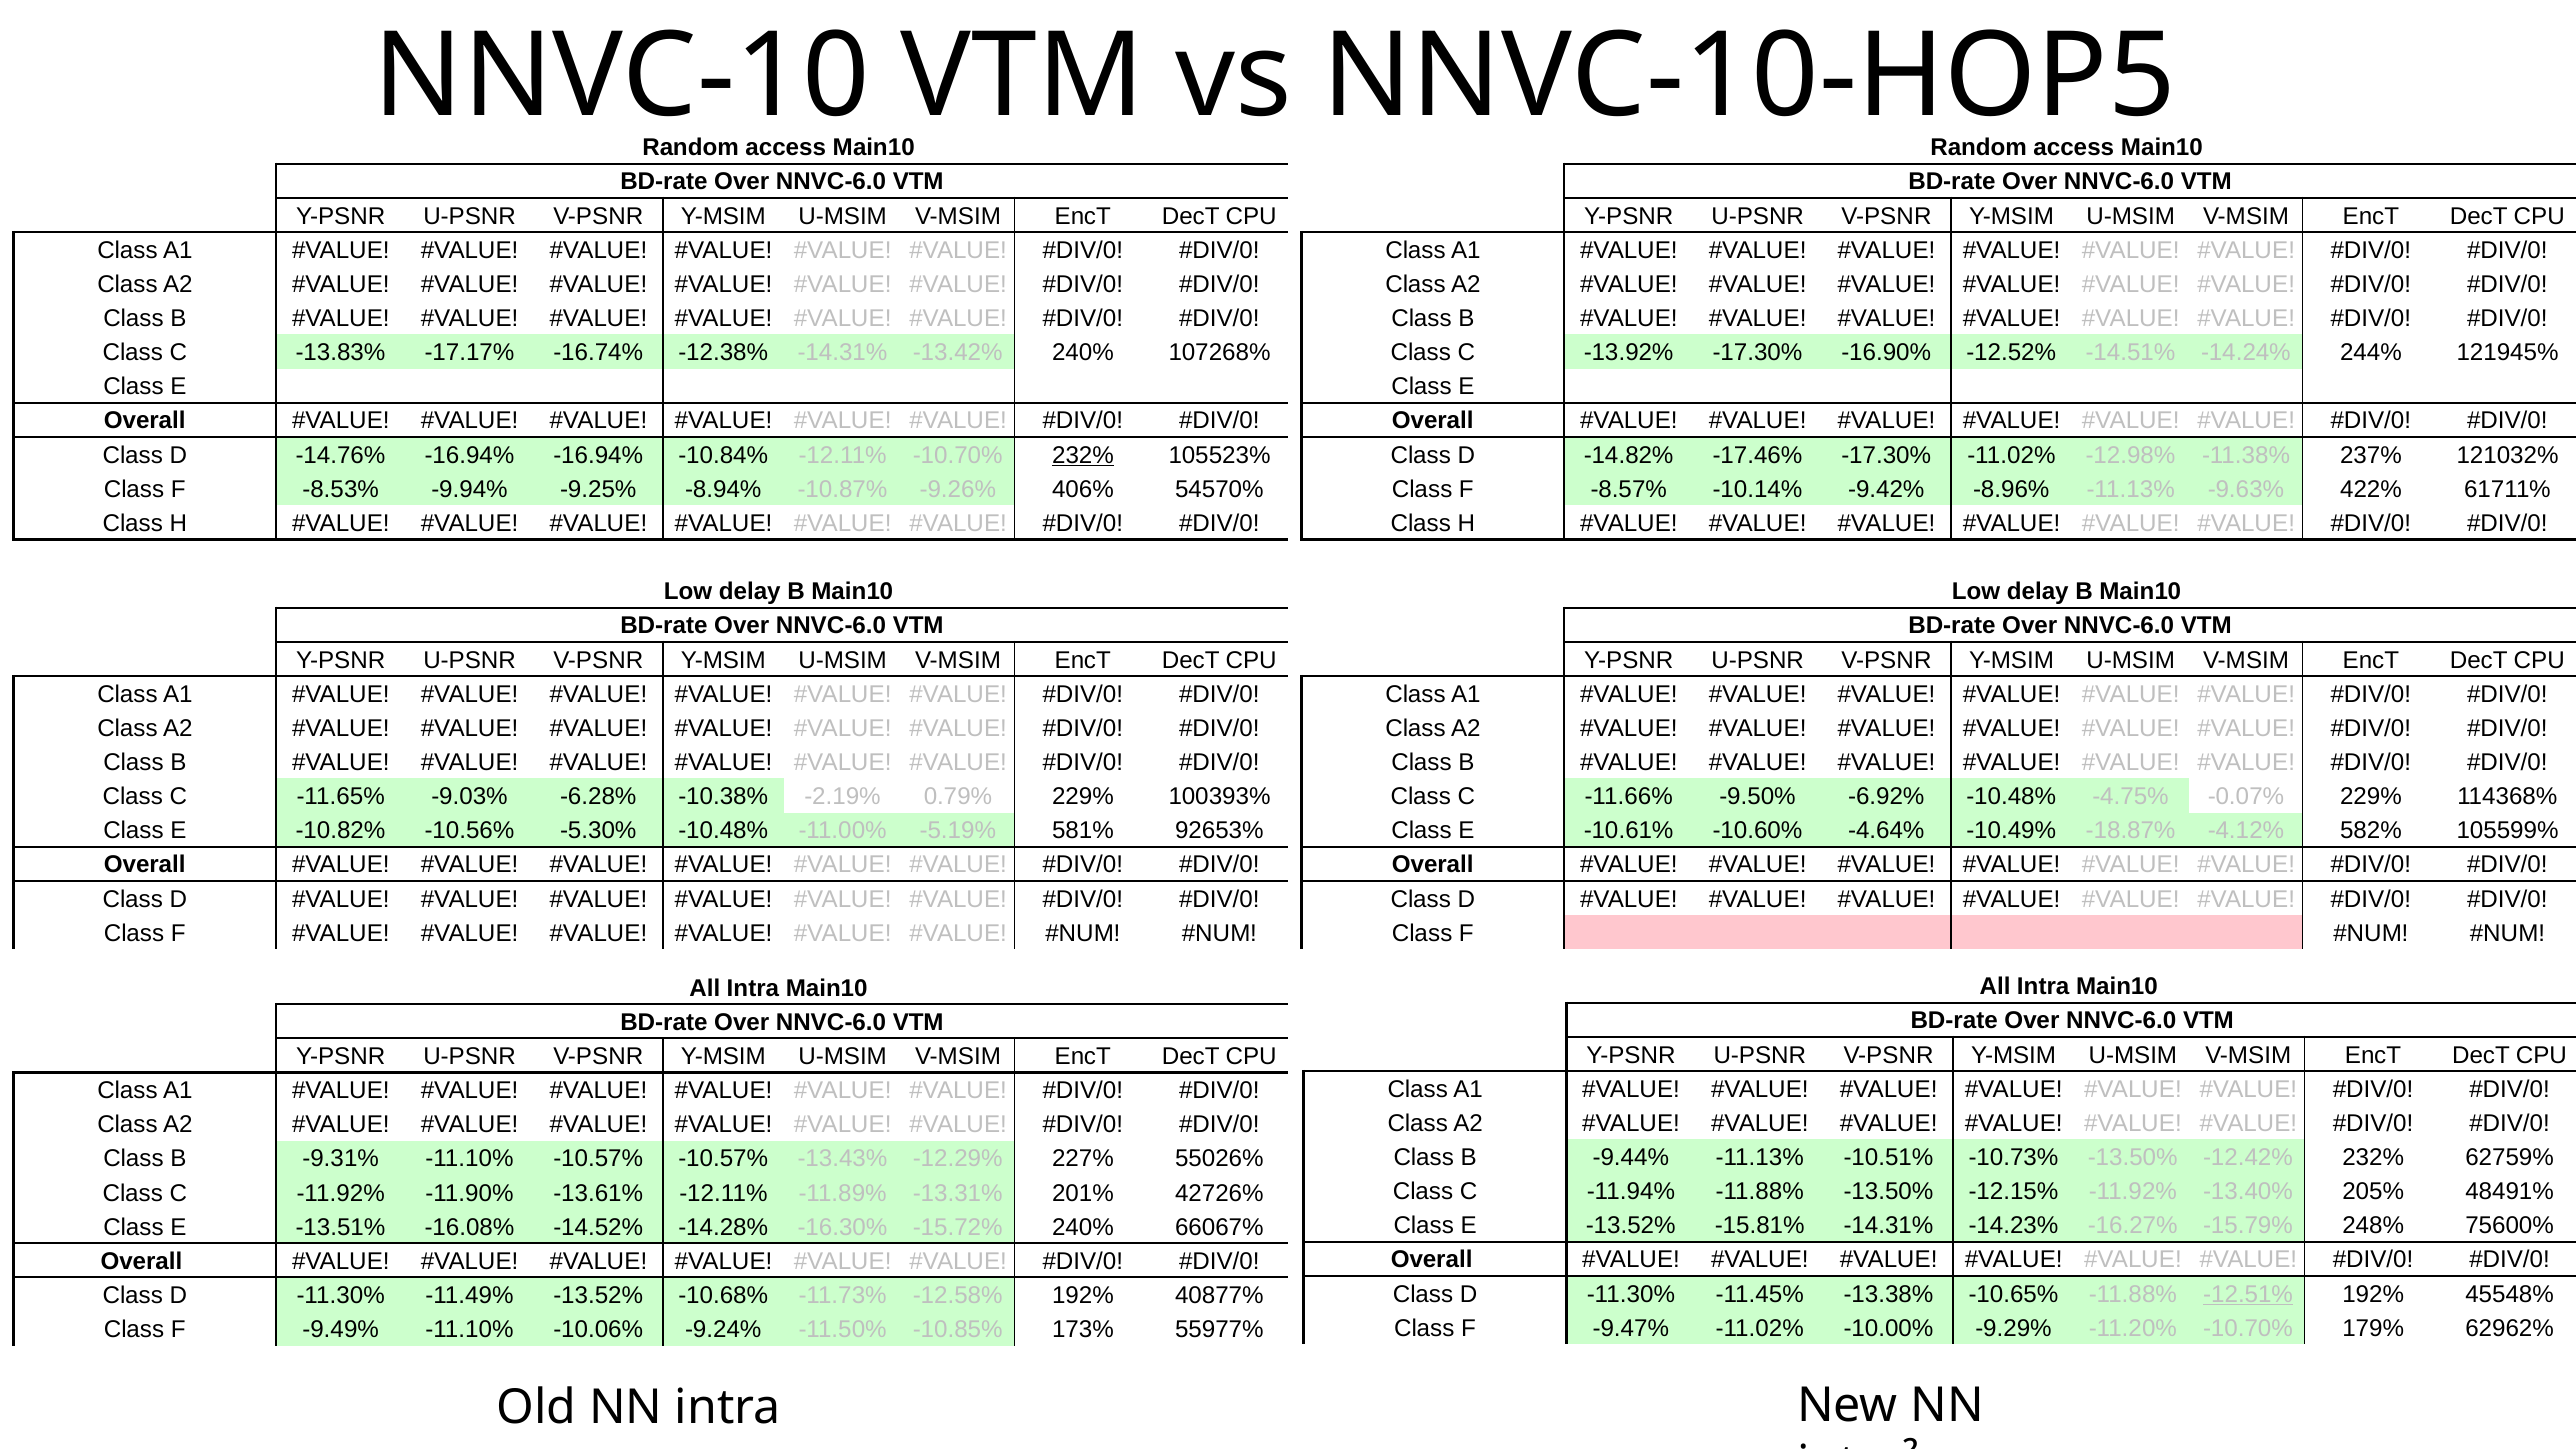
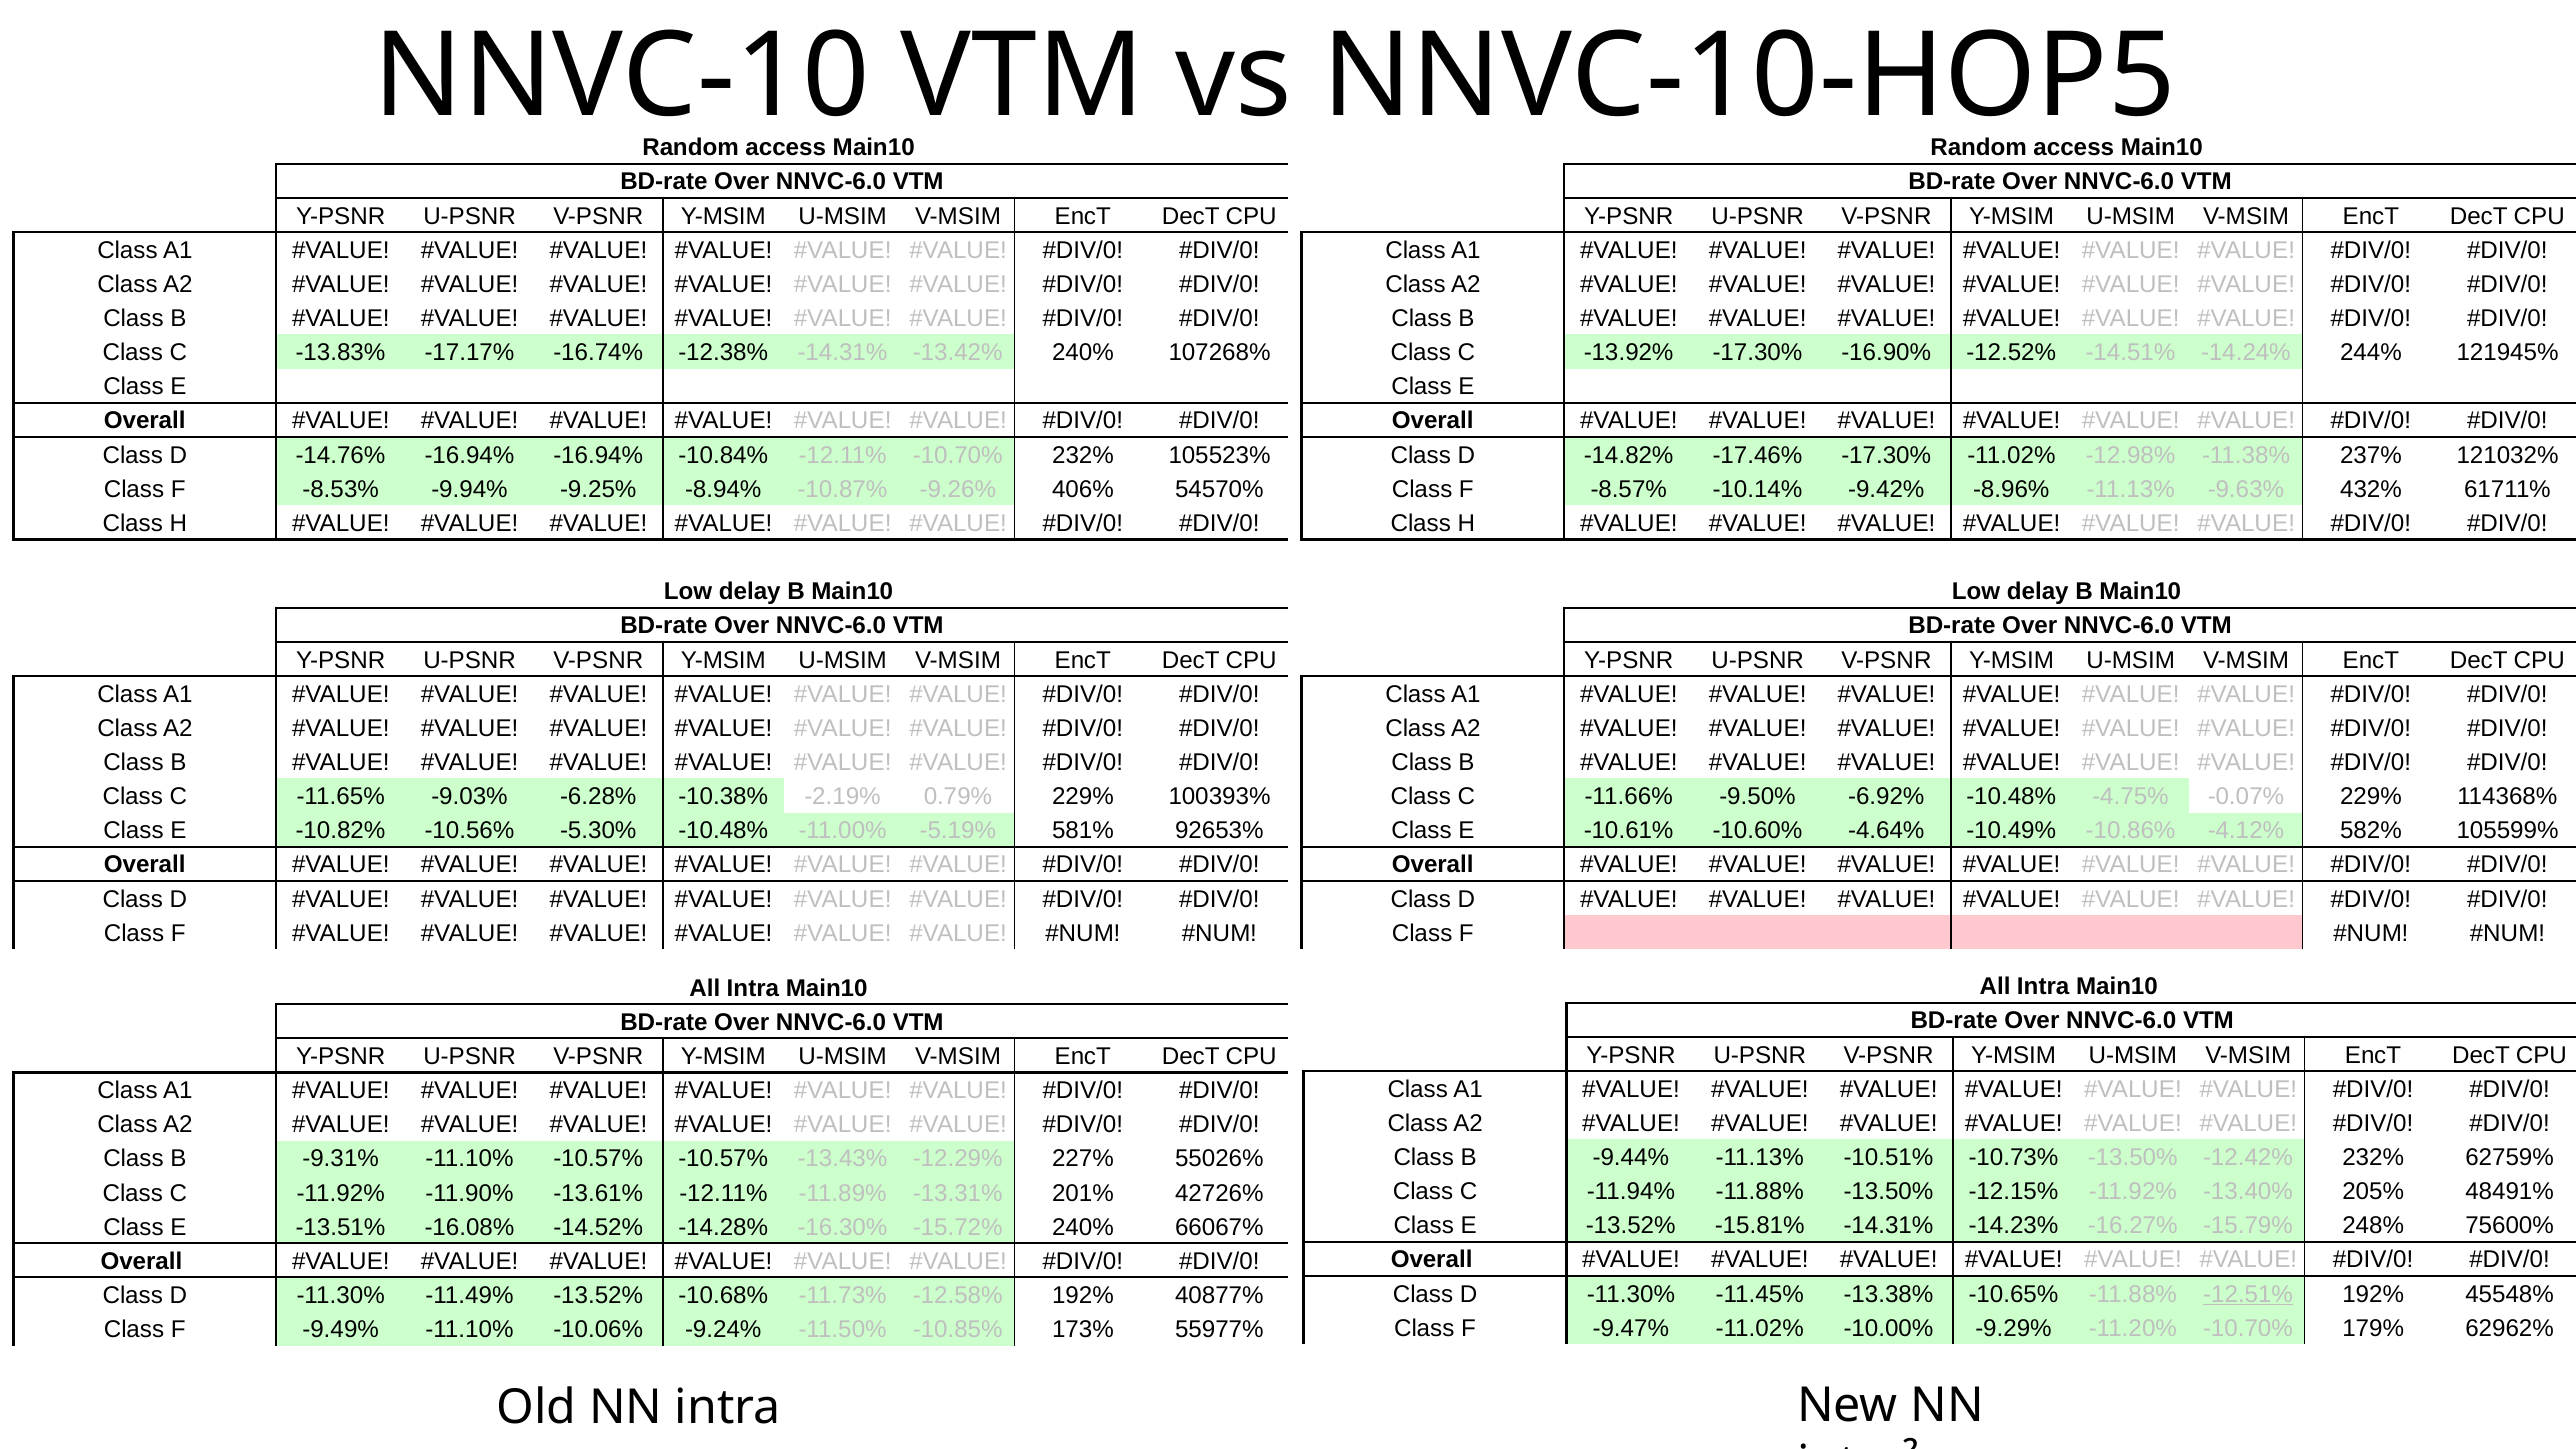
232% at (1083, 455) underline: present -> none
422%: 422% -> 432%
-18.87%: -18.87% -> -10.86%
